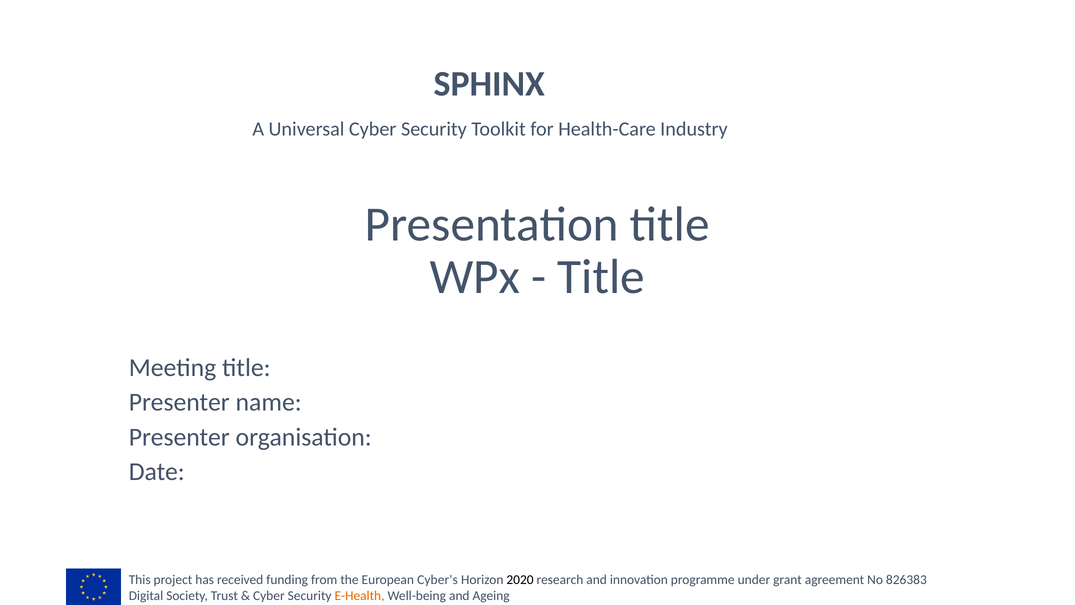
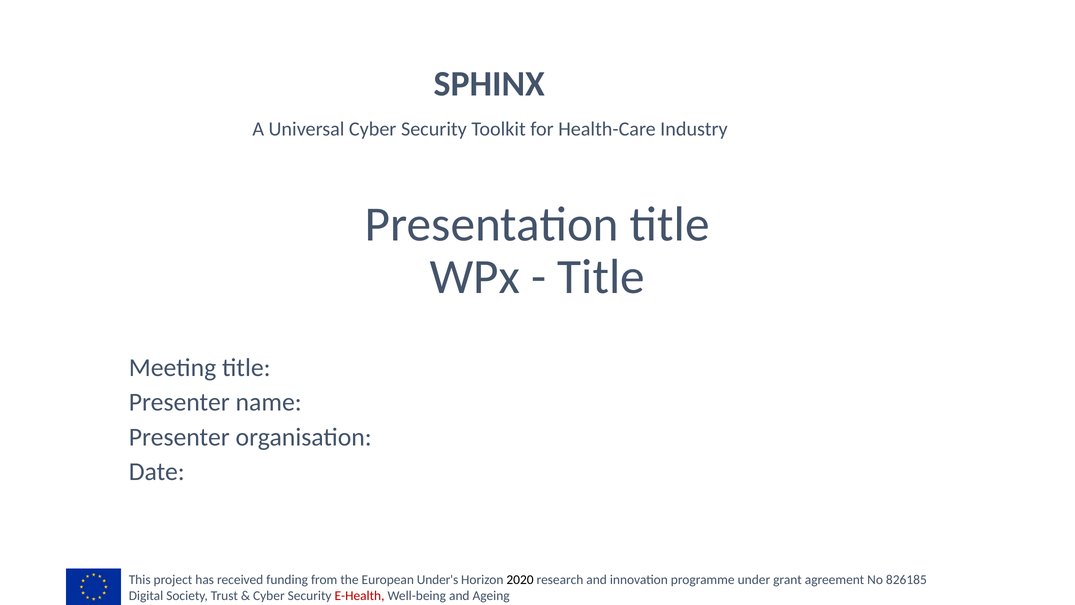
Cyber's: Cyber's -> Under's
826383: 826383 -> 826185
E-Health colour: orange -> red
